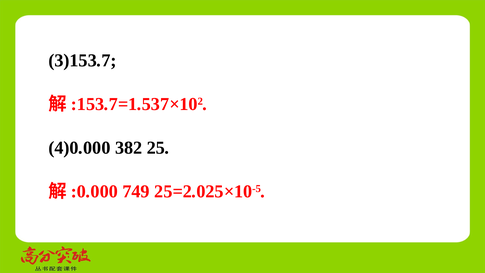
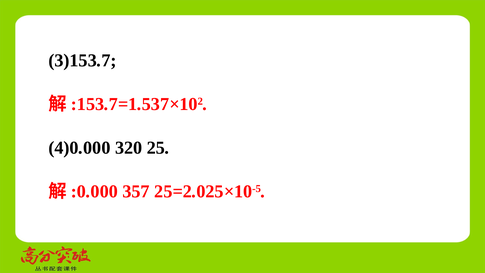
382: 382 -> 320
749: 749 -> 357
